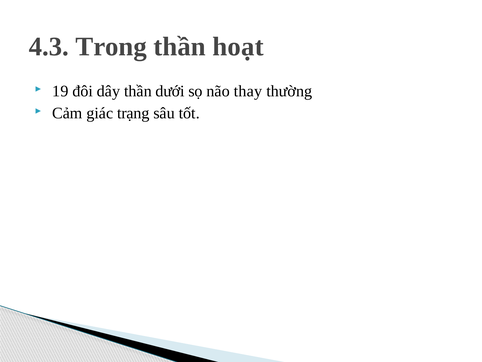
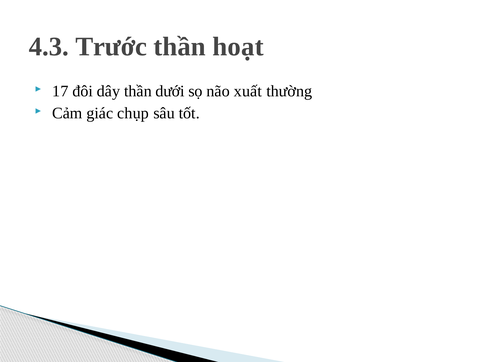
Trong: Trong -> Trước
19: 19 -> 17
thay: thay -> xuất
trạng: trạng -> chụp
